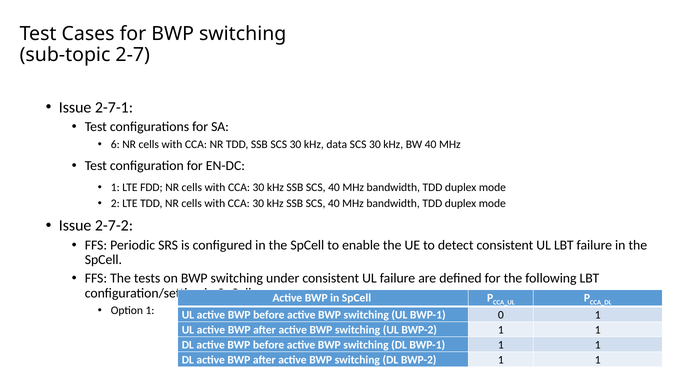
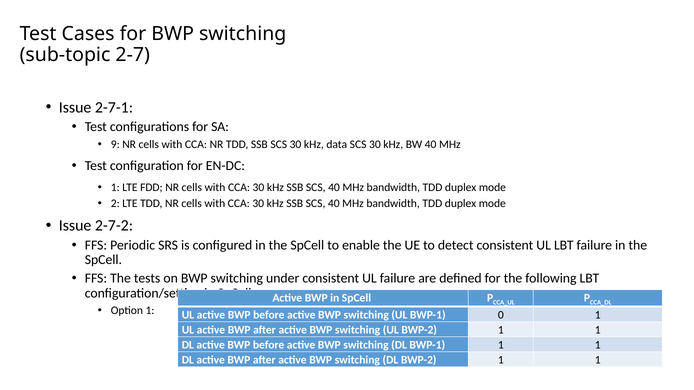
6: 6 -> 9
